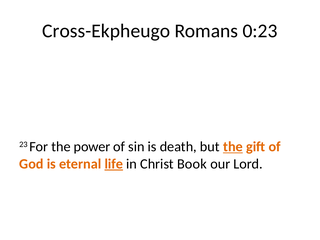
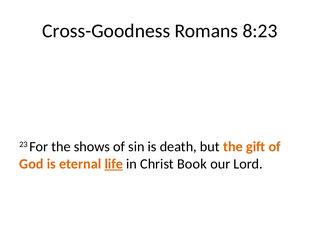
Cross-Ekpheugo: Cross-Ekpheugo -> Cross-Goodness
0:23: 0:23 -> 8:23
power: power -> shows
the at (233, 147) underline: present -> none
